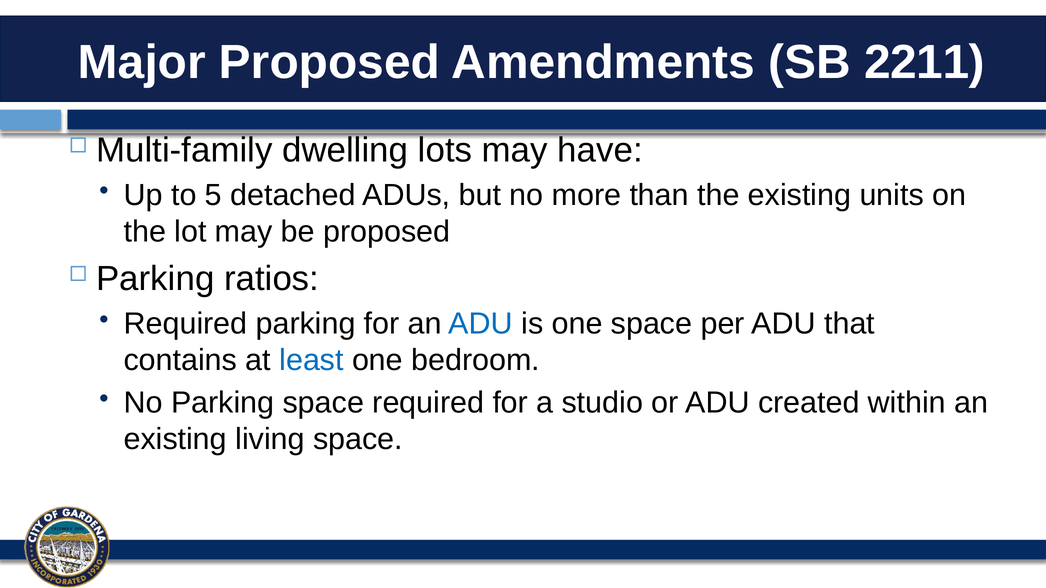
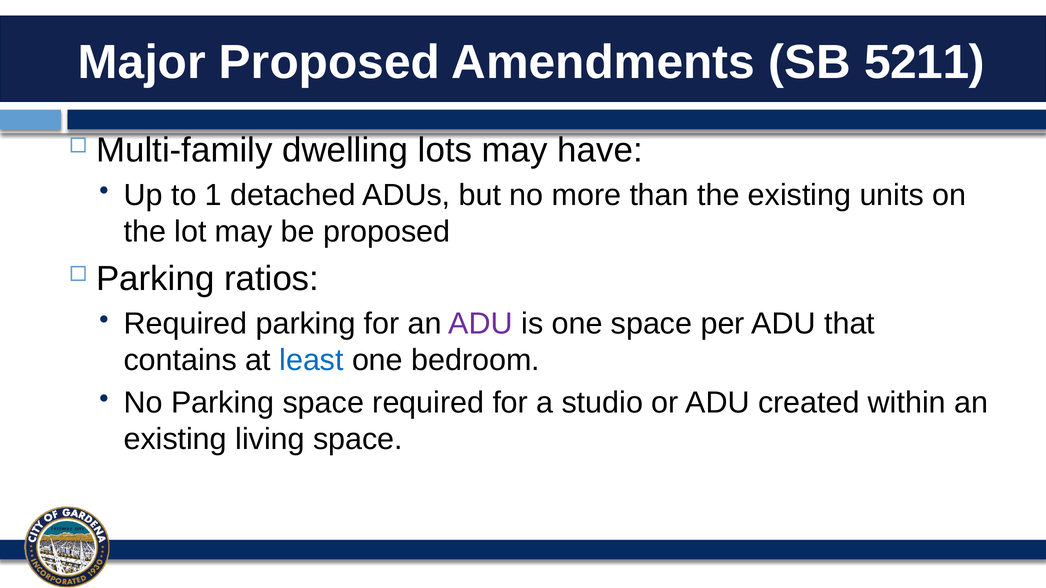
2211: 2211 -> 5211
5: 5 -> 1
ADU at (481, 324) colour: blue -> purple
